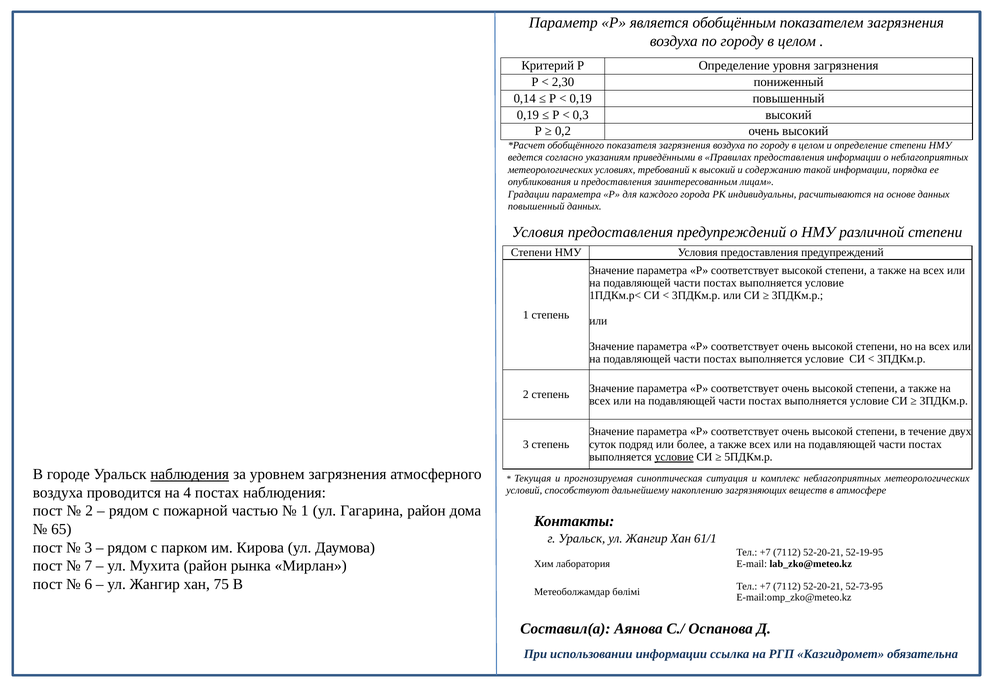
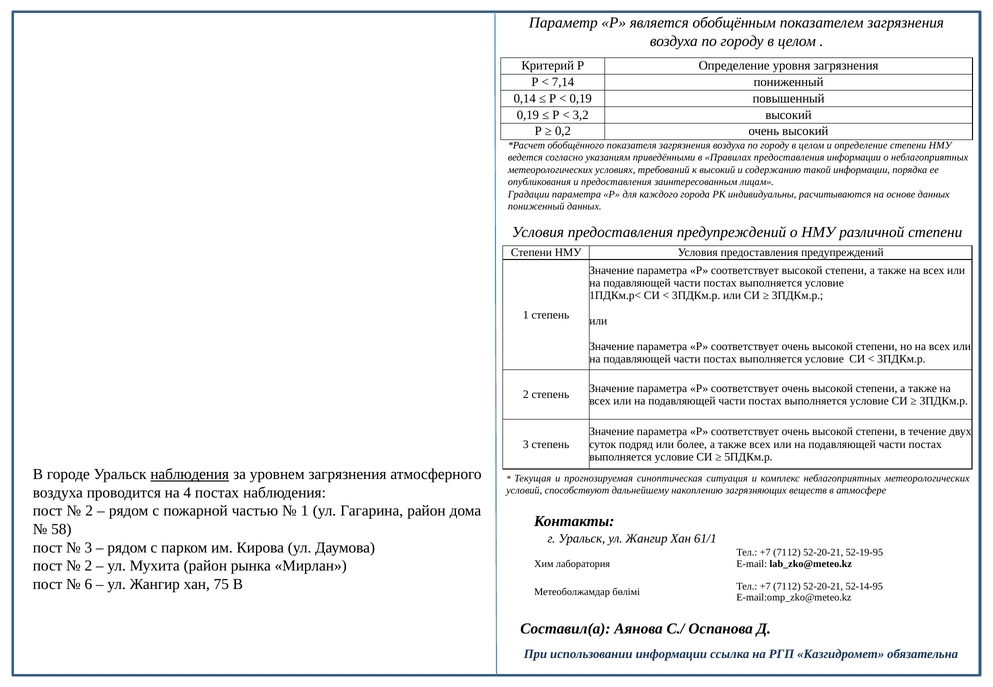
2,30: 2,30 -> 7,14
0,3: 0,3 -> 3,2
повышенный at (536, 207): повышенный -> пониженный
условие at (674, 457) underline: present -> none
65: 65 -> 58
7 at (88, 566): 7 -> 2
52-73-95: 52-73-95 -> 52-14-95
